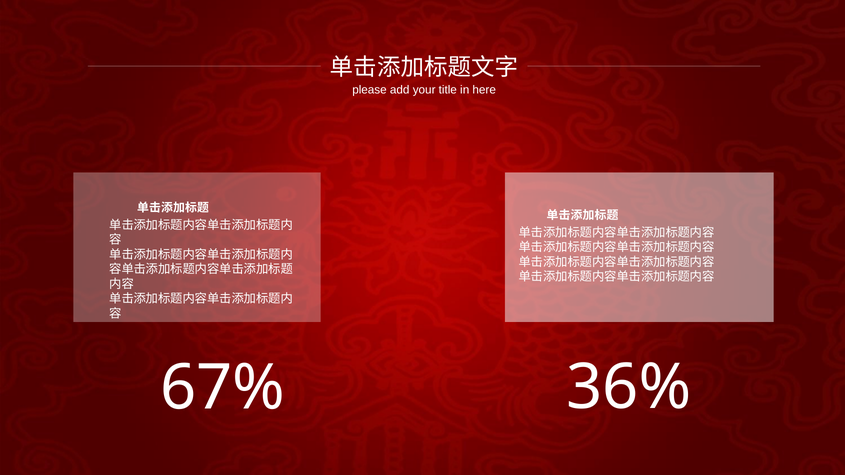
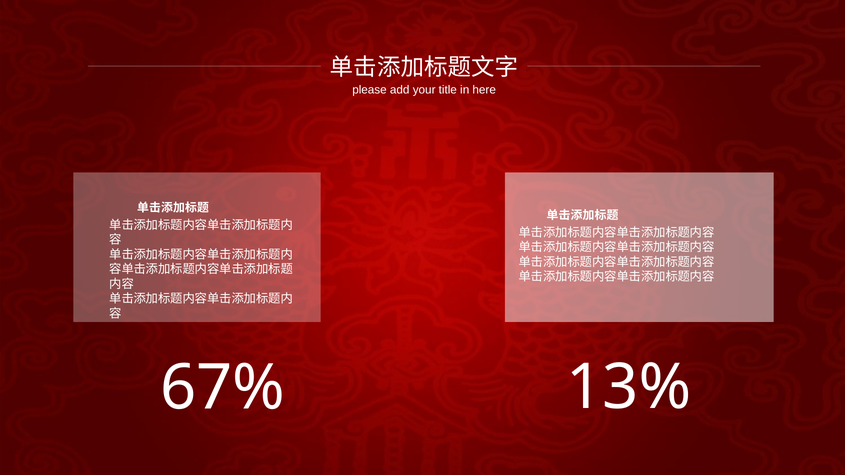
36%: 36% -> 13%
